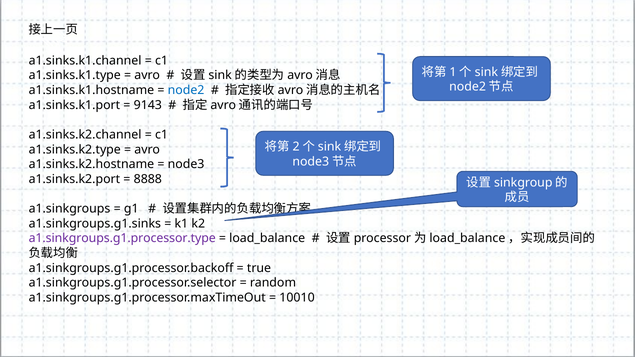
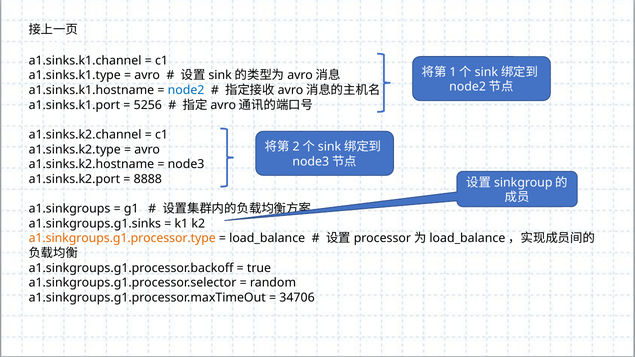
9143: 9143 -> 5256
a1.sinkgroups.g1.processor.type colour: purple -> orange
10010: 10010 -> 34706
